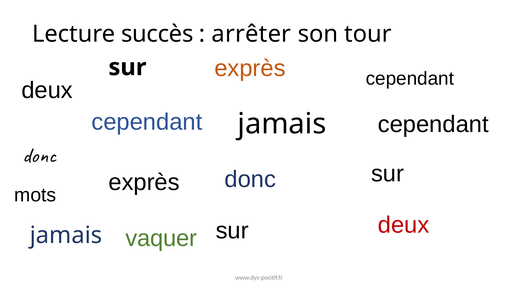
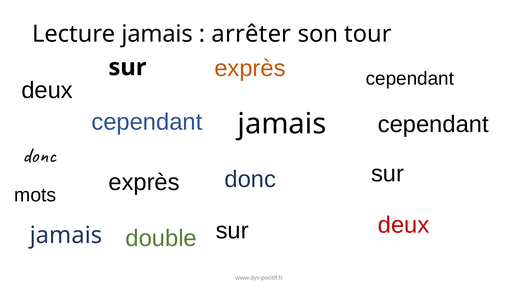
Lecture succès: succès -> jamais
vaquer: vaquer -> double
